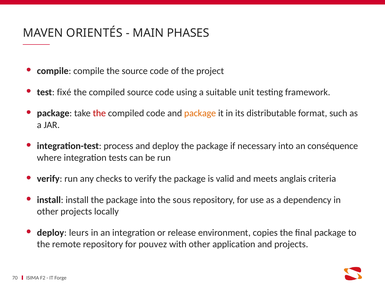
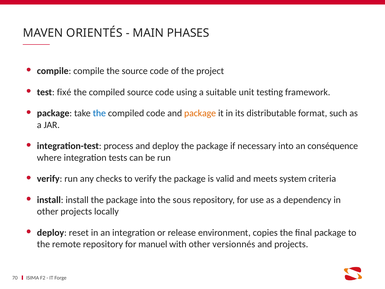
the at (99, 113) colour: red -> blue
anglais: anglais -> system
leurs: leurs -> reset
pouvez: pouvez -> manuel
application: application -> versionnés
